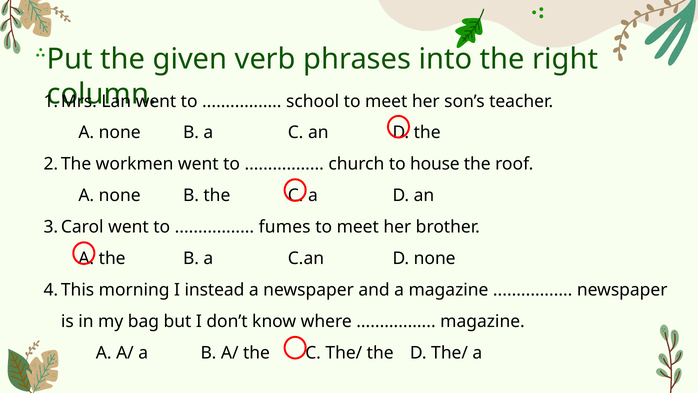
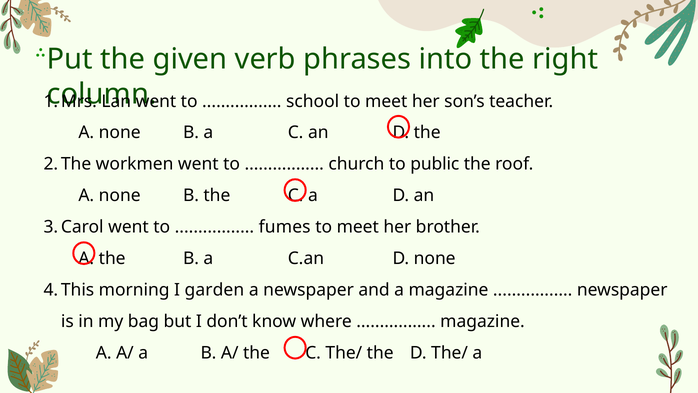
house: house -> public
instead: instead -> garden
